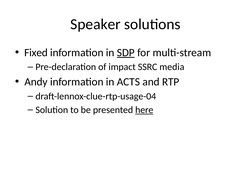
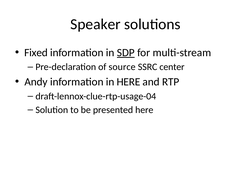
impact: impact -> source
media: media -> center
in ACTS: ACTS -> HERE
here at (144, 110) underline: present -> none
